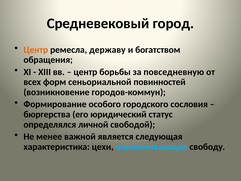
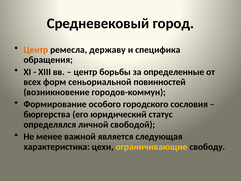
богатством: богатством -> специфика
повседневную: повседневную -> определенные
ограничивающие colour: light blue -> yellow
